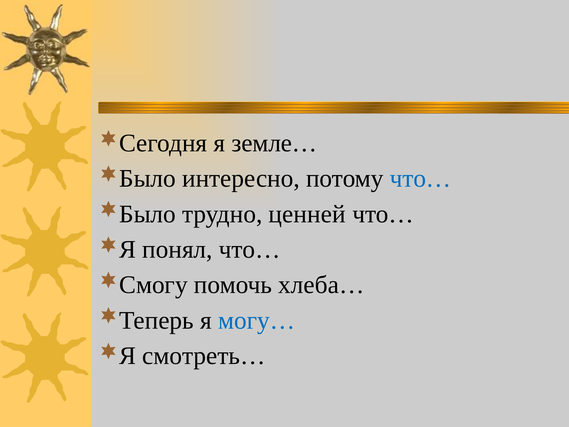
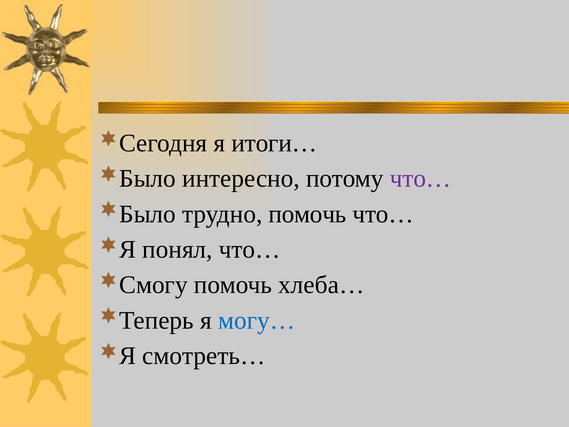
земле…: земле… -> итоги…
что… at (421, 179) colour: blue -> purple
трудно ценней: ценней -> помочь
